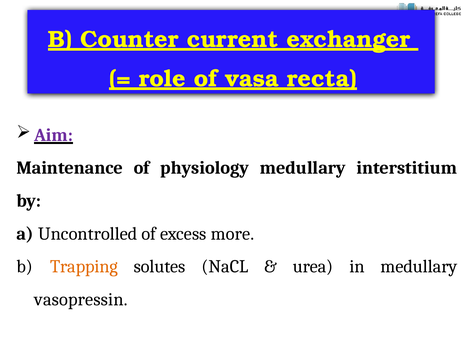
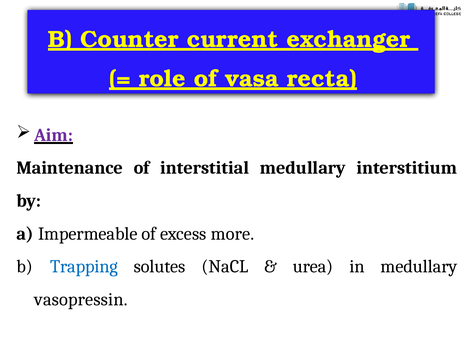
physiology: physiology -> interstitial
Uncontrolled: Uncontrolled -> Impermeable
Trapping colour: orange -> blue
